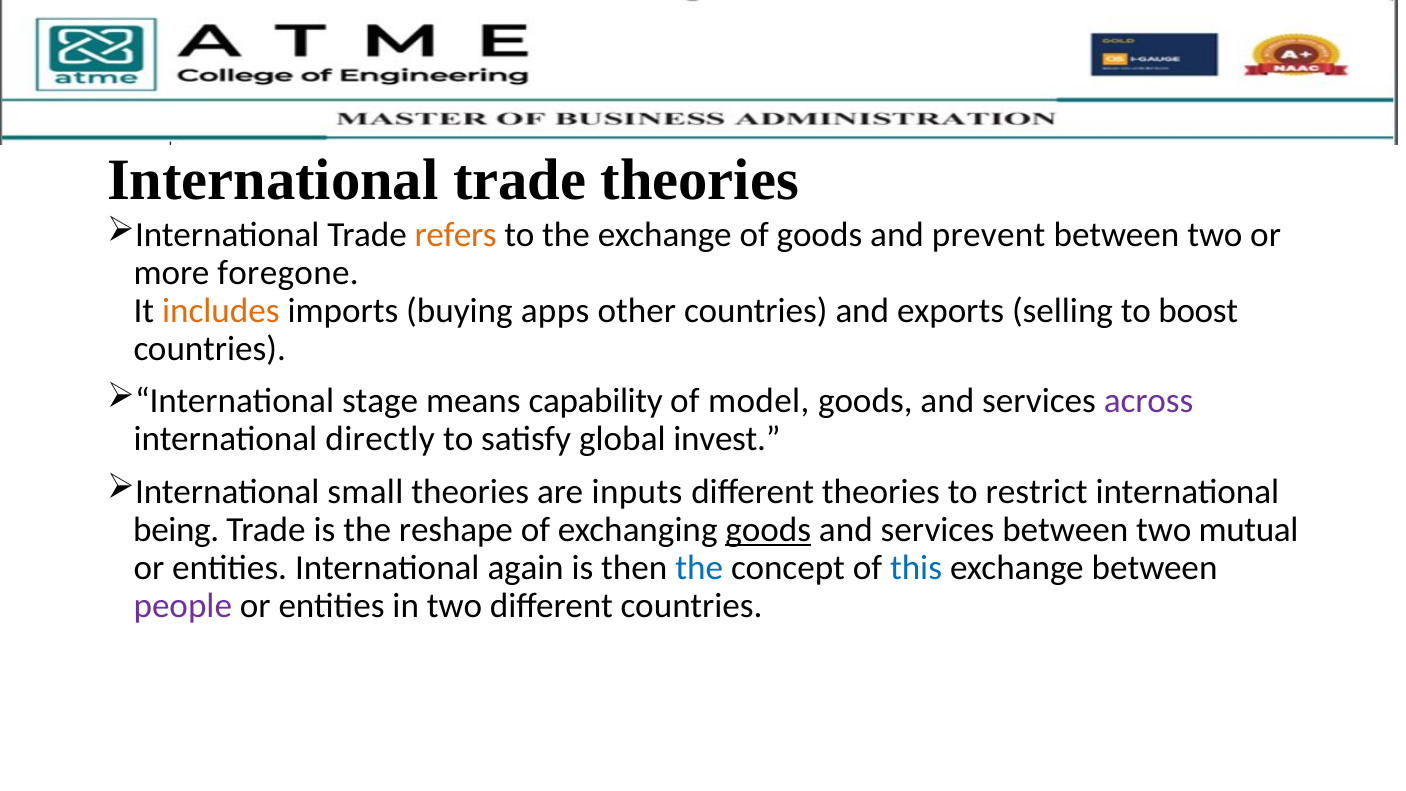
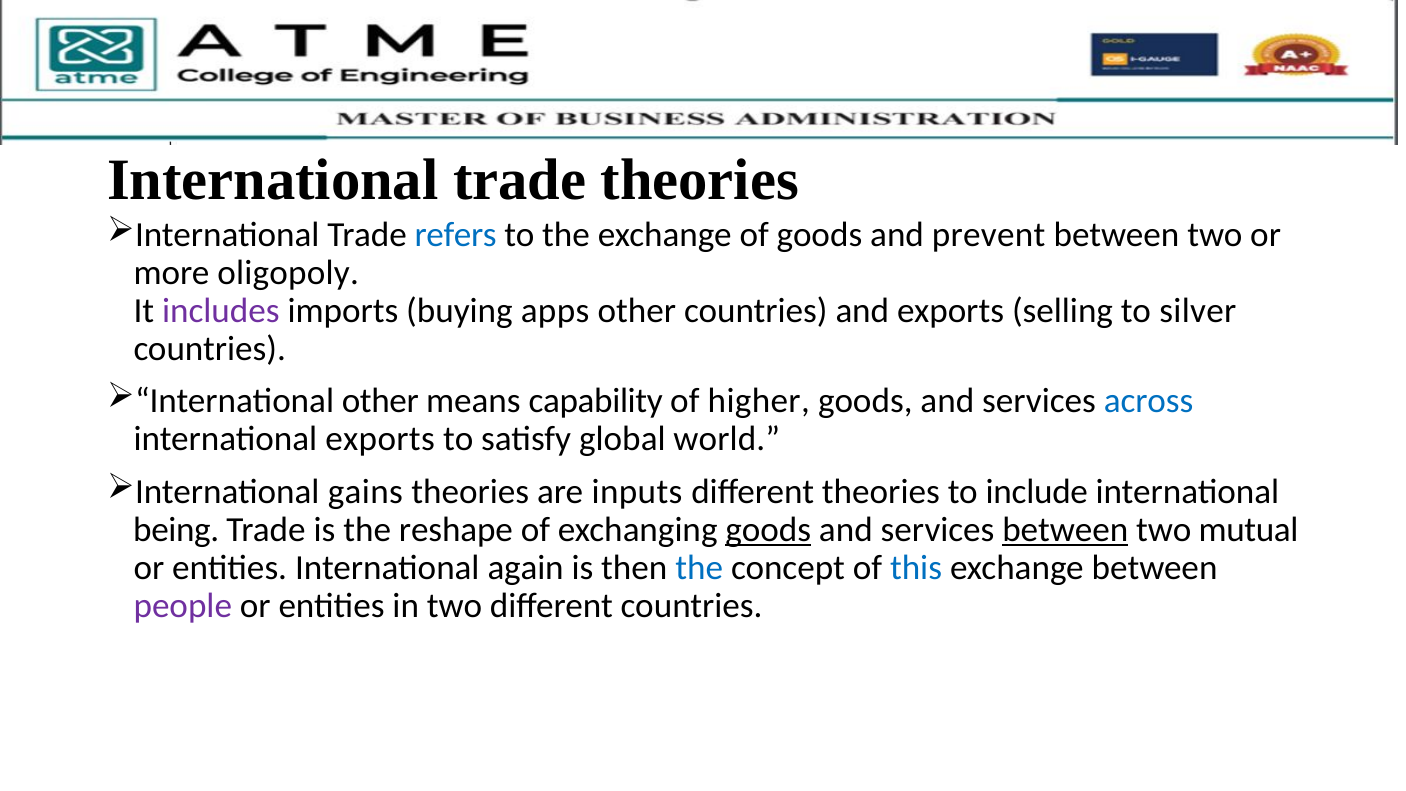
refers colour: orange -> blue
foregone: foregone -> oligopoly
includes colour: orange -> purple
boost: boost -> silver
International stage: stage -> other
model: model -> higher
across colour: purple -> blue
international directly: directly -> exports
invest: invest -> world
small: small -> gains
restrict: restrict -> include
between at (1065, 530) underline: none -> present
